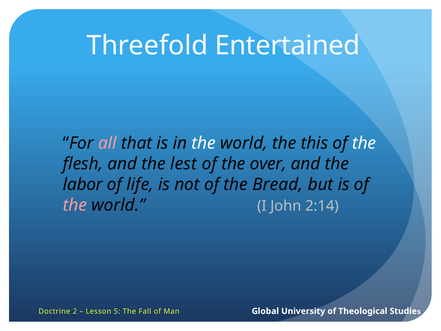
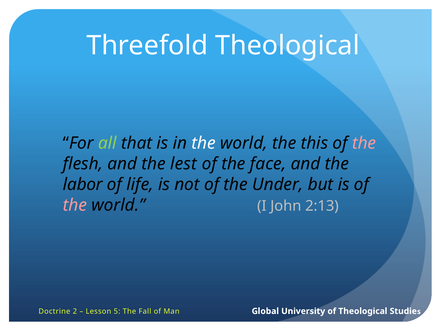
Threefold Entertained: Entertained -> Theological
all colour: pink -> light green
the at (364, 143) colour: white -> pink
over: over -> face
Bread: Bread -> Under
2:14: 2:14 -> 2:13
